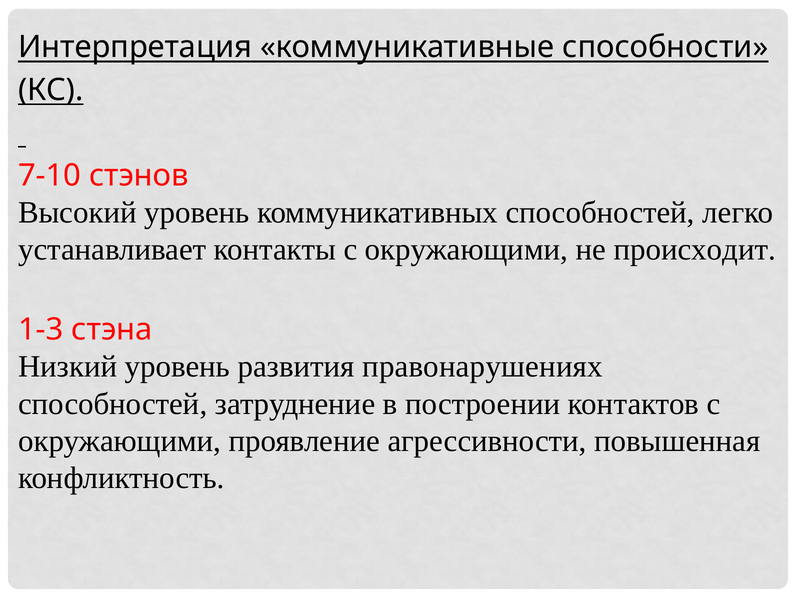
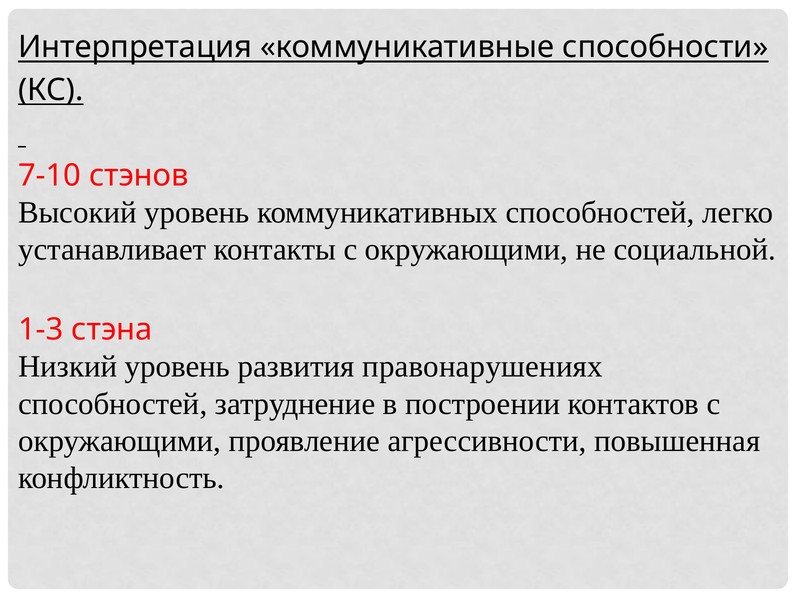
происходит: происходит -> социальной
